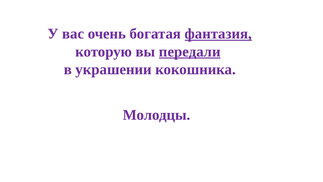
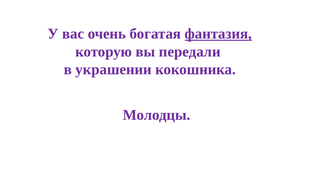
передали underline: present -> none
